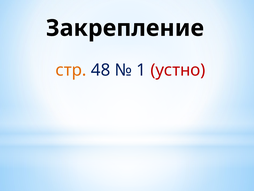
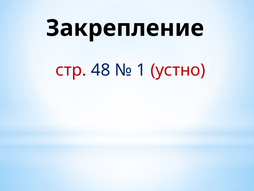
стр colour: orange -> red
